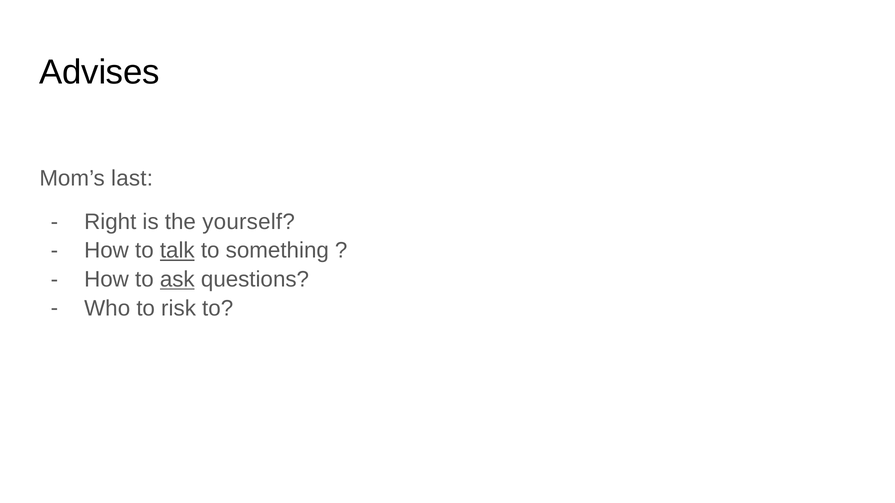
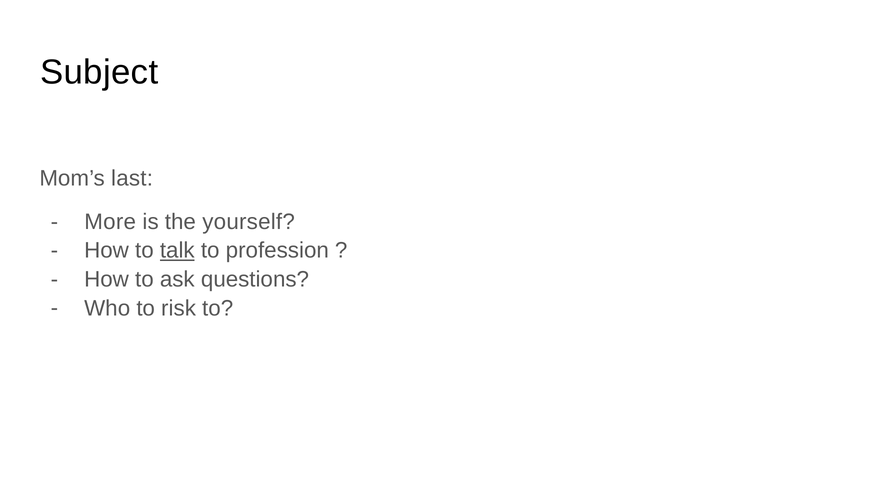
Advises: Advises -> Subject
Right: Right -> More
something: something -> profession
ask underline: present -> none
